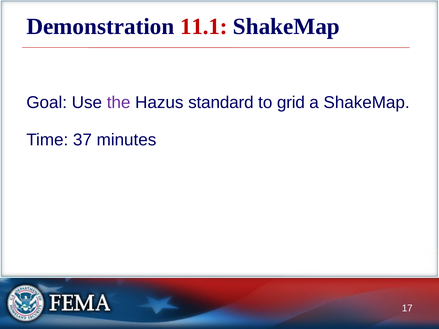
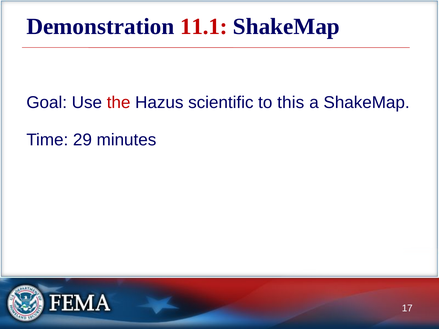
the colour: purple -> red
standard: standard -> scientific
grid: grid -> this
37: 37 -> 29
